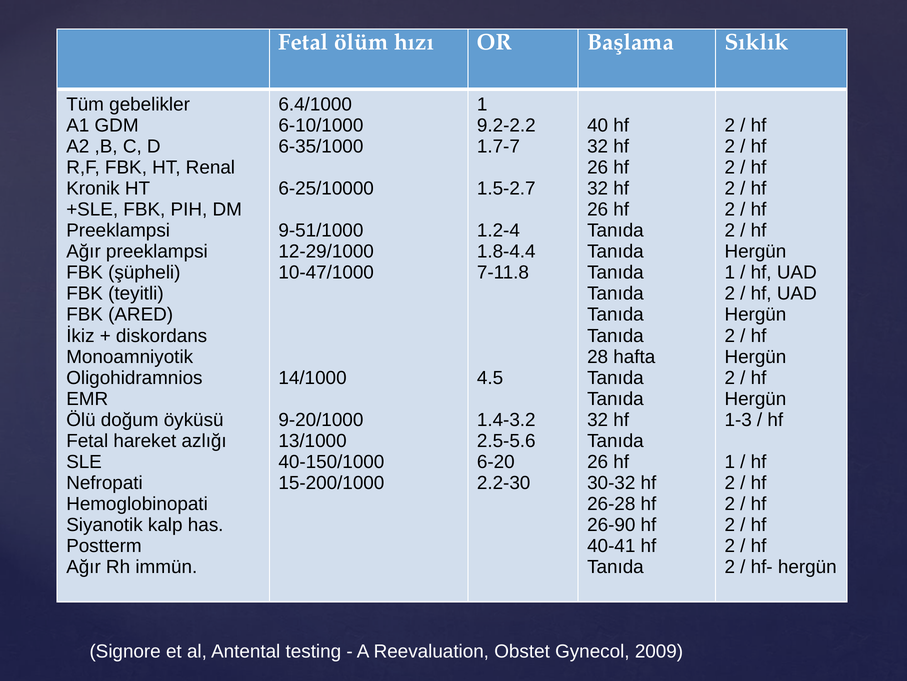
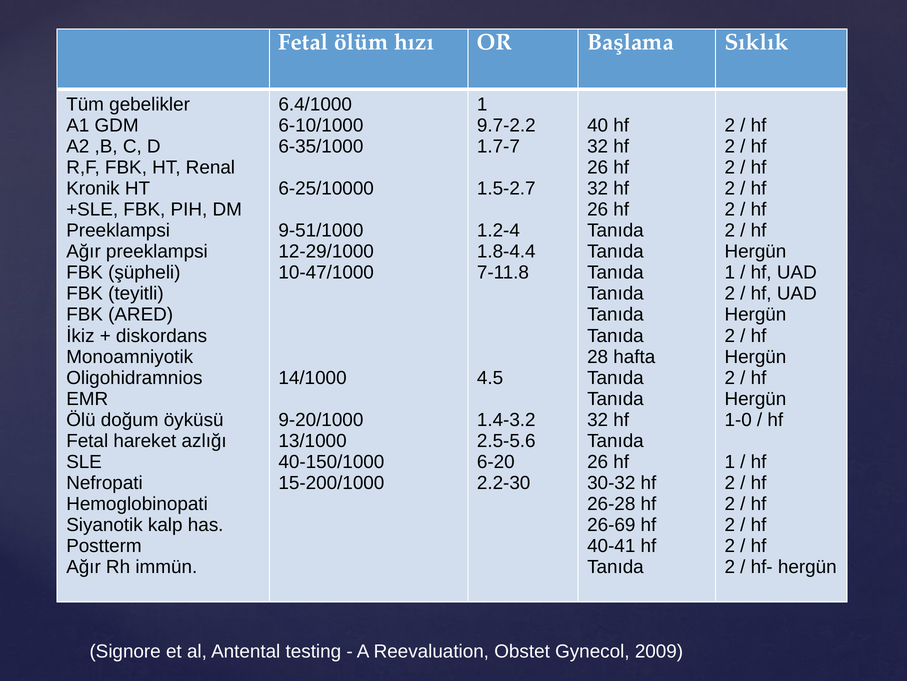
9.2-2.2: 9.2-2.2 -> 9.7-2.2
1-3: 1-3 -> 1-0
26-90: 26-90 -> 26-69
